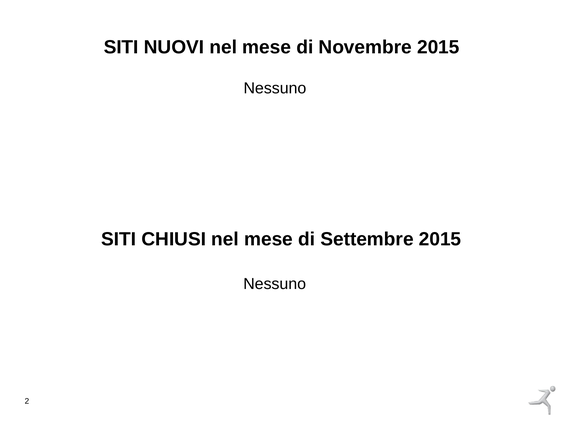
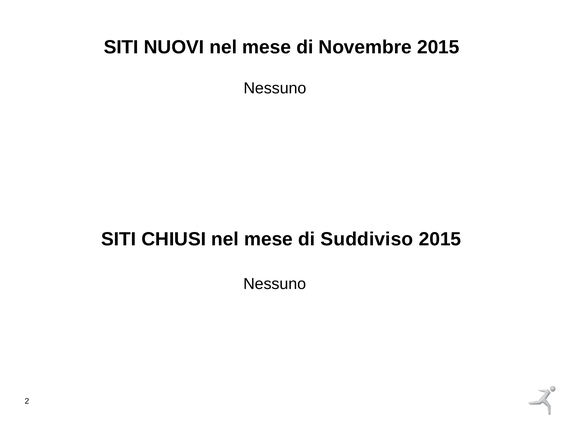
Settembre: Settembre -> Suddiviso
